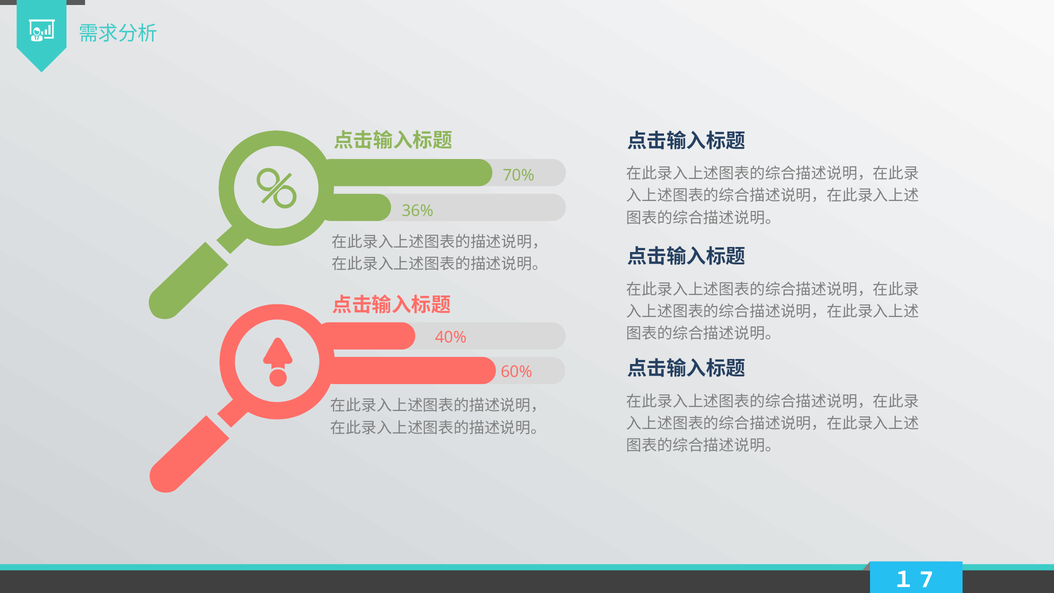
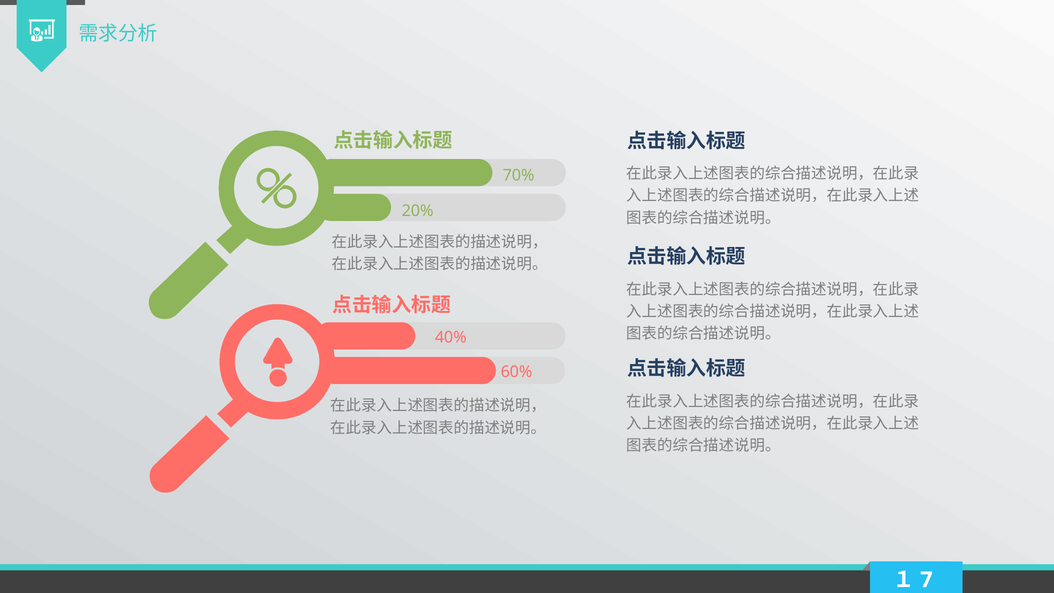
36%: 36% -> 20%
